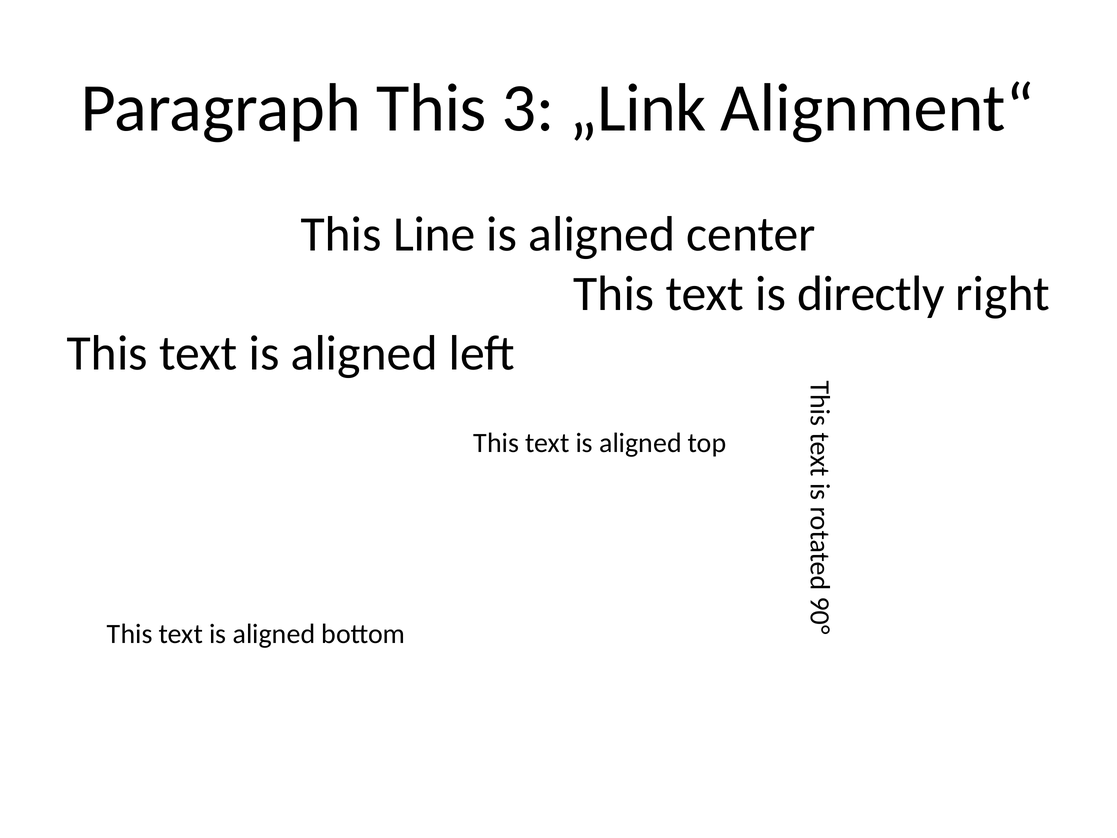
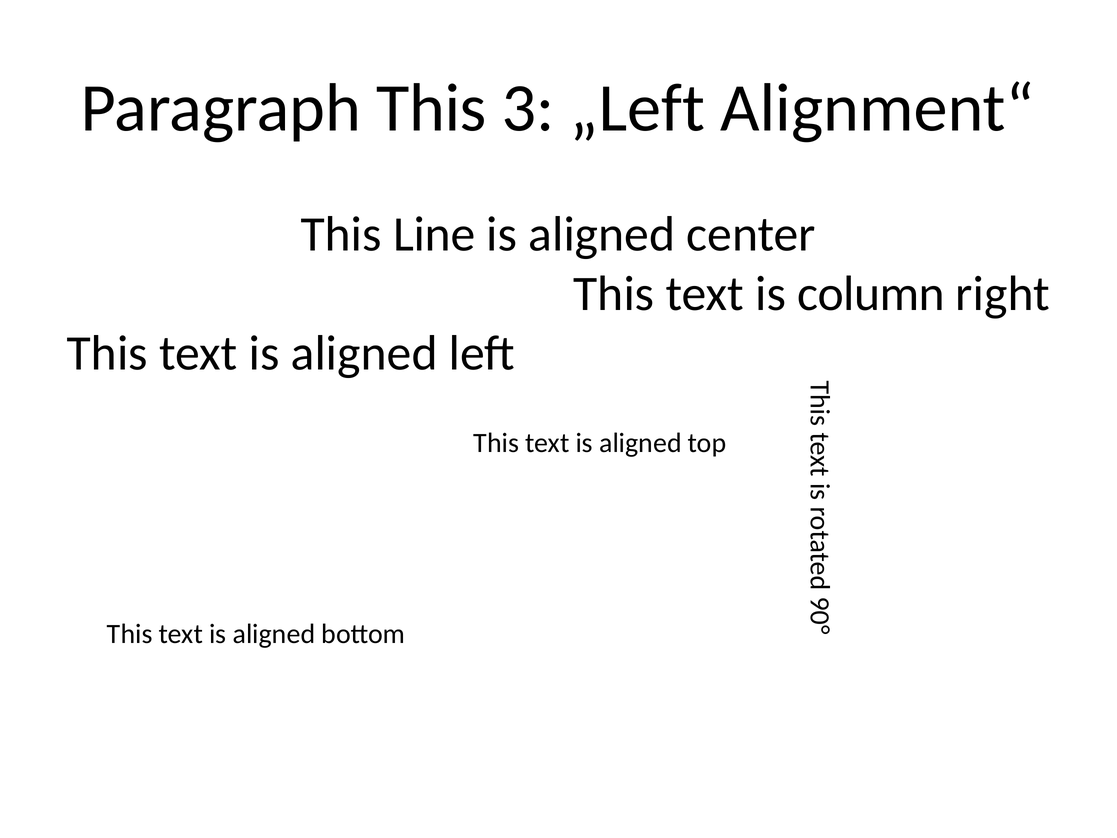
„Link: „Link -> „Left
directly: directly -> column
